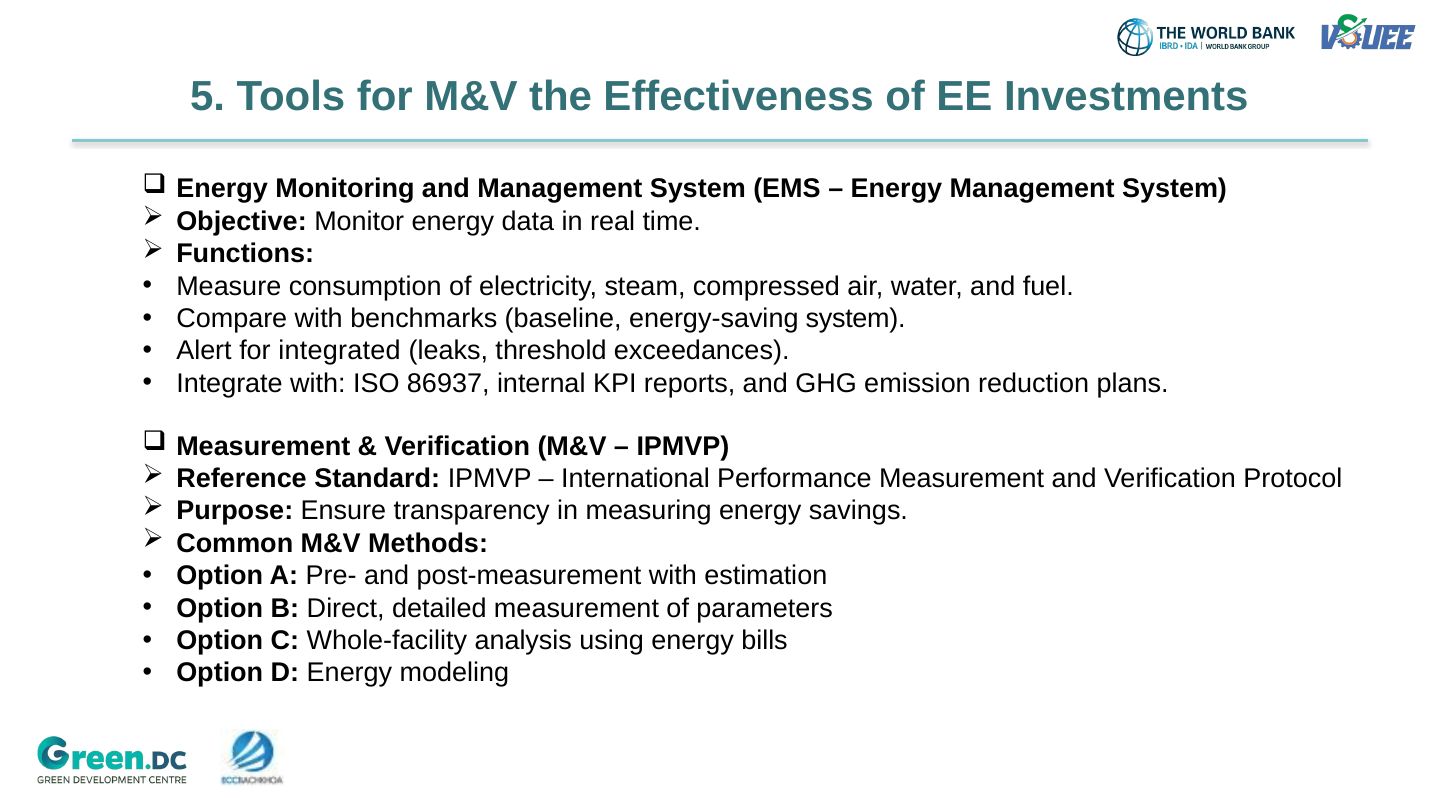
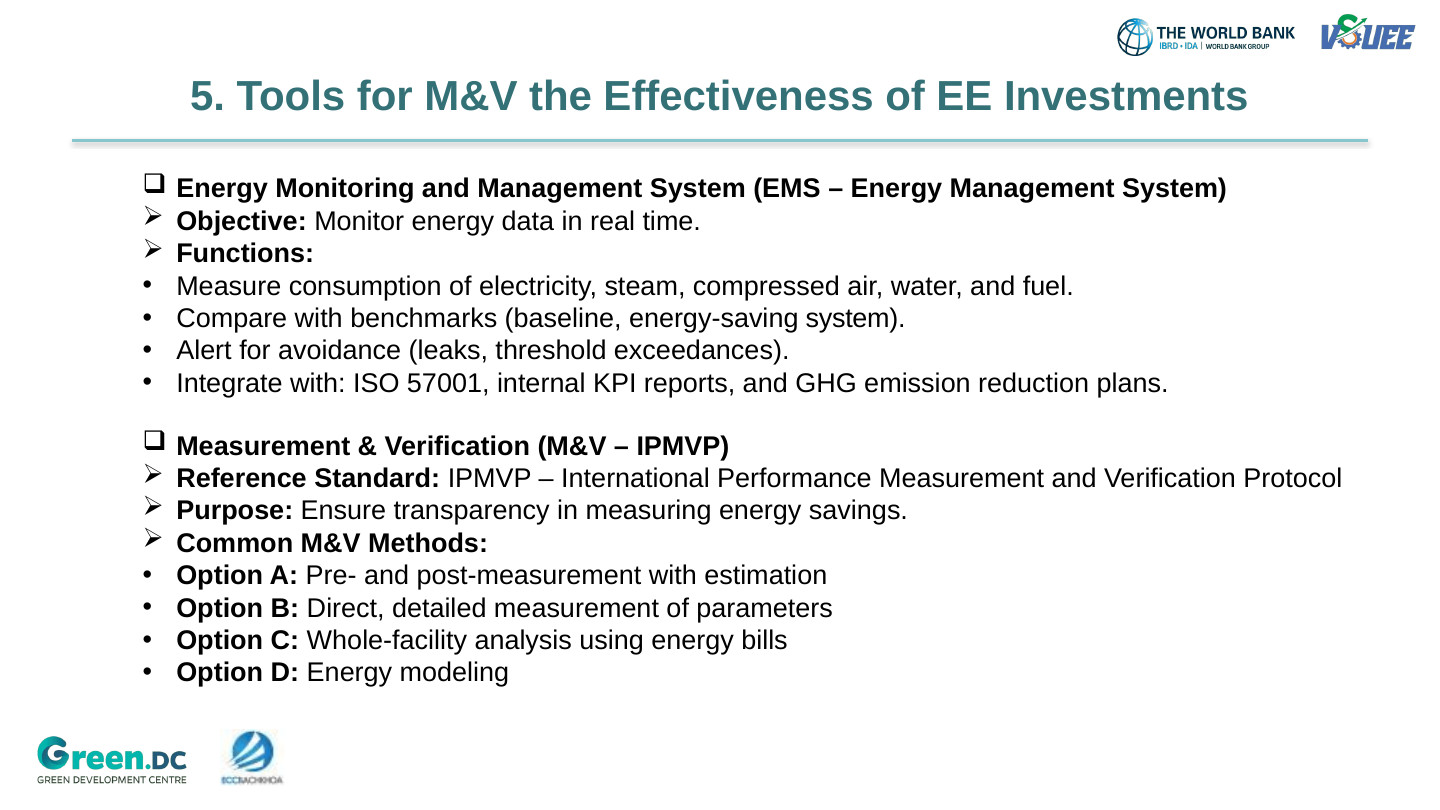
integrated: integrated -> avoidance
86937: 86937 -> 57001
